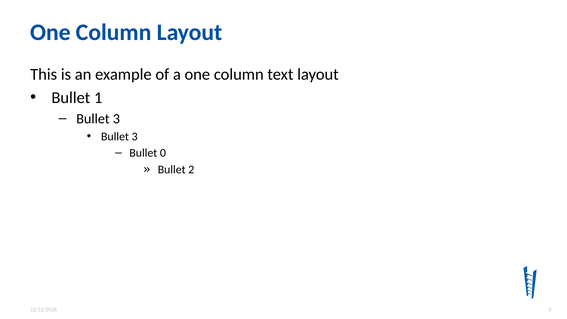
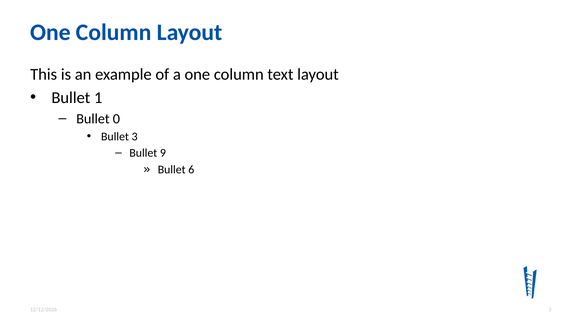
3 at (116, 119): 3 -> 0
0: 0 -> 9
2: 2 -> 6
